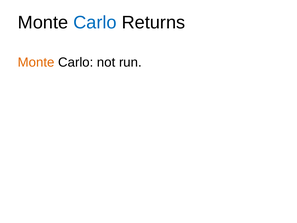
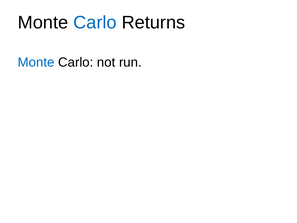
Monte at (36, 62) colour: orange -> blue
